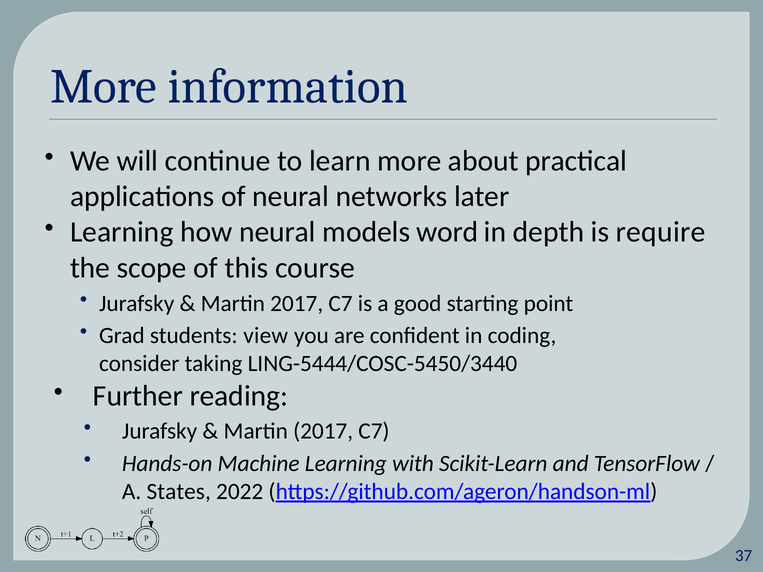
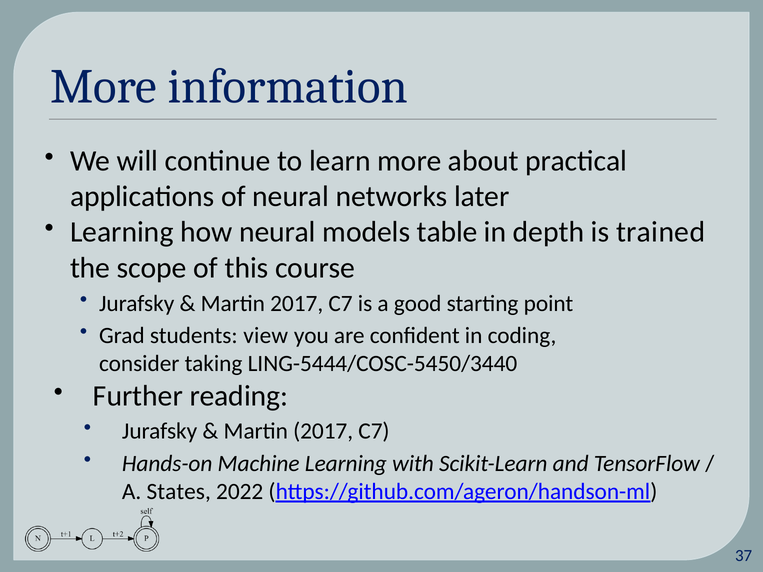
word: word -> table
require: require -> trained
